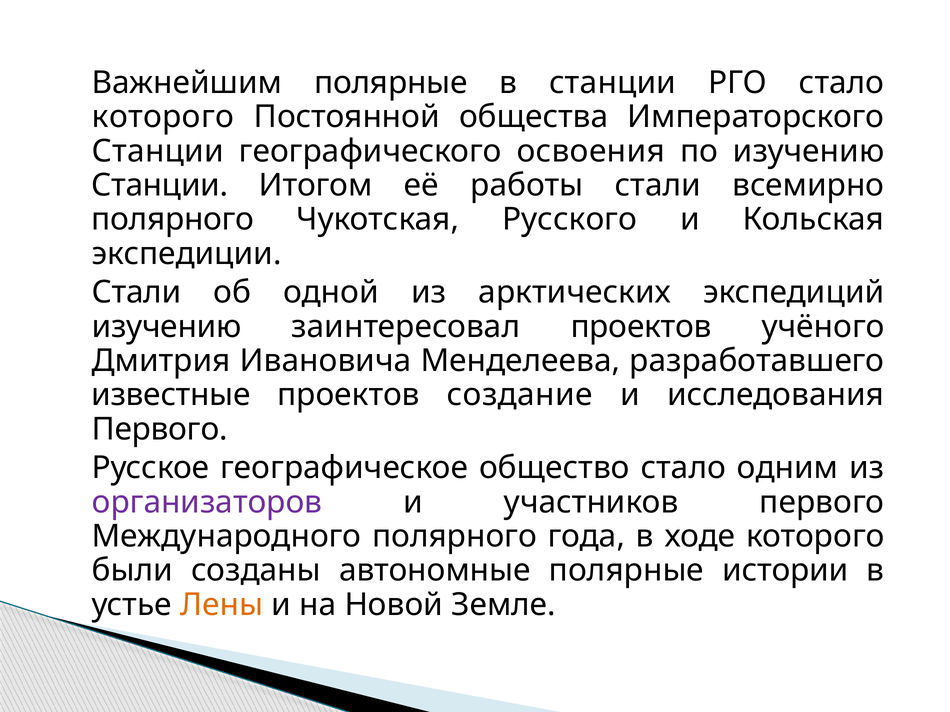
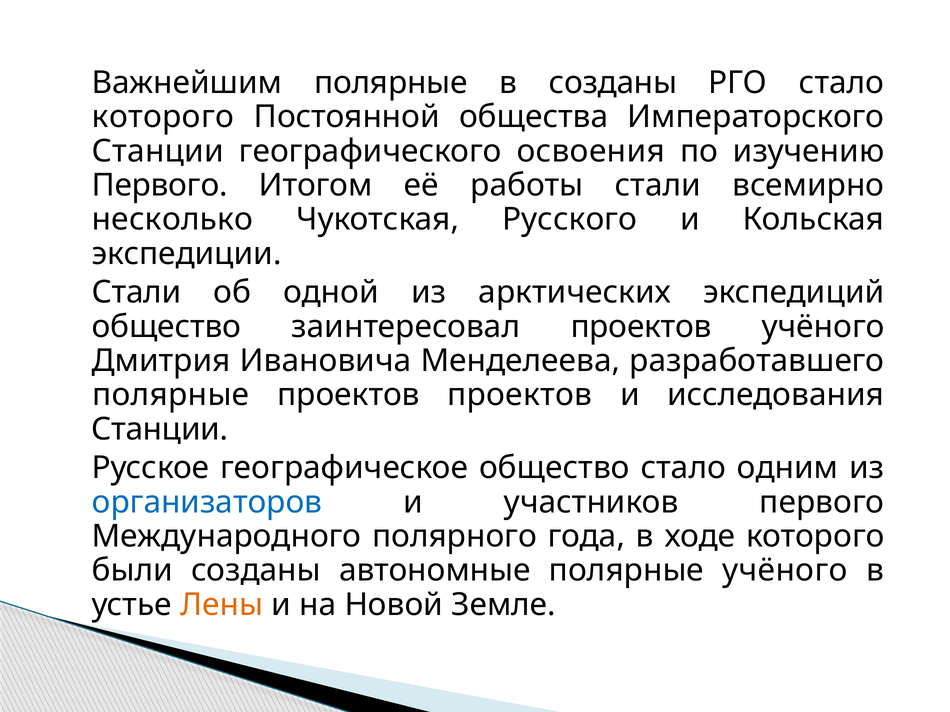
в станции: станции -> созданы
Станции at (160, 185): Станции -> Первого
полярного at (173, 220): полярного -> несколько
изучению at (167, 327): изучению -> общество
известные at (171, 395): известные -> полярные
проектов создание: создание -> проектов
Первого at (160, 429): Первого -> Станции
организаторов colour: purple -> blue
полярные истории: истории -> учёного
